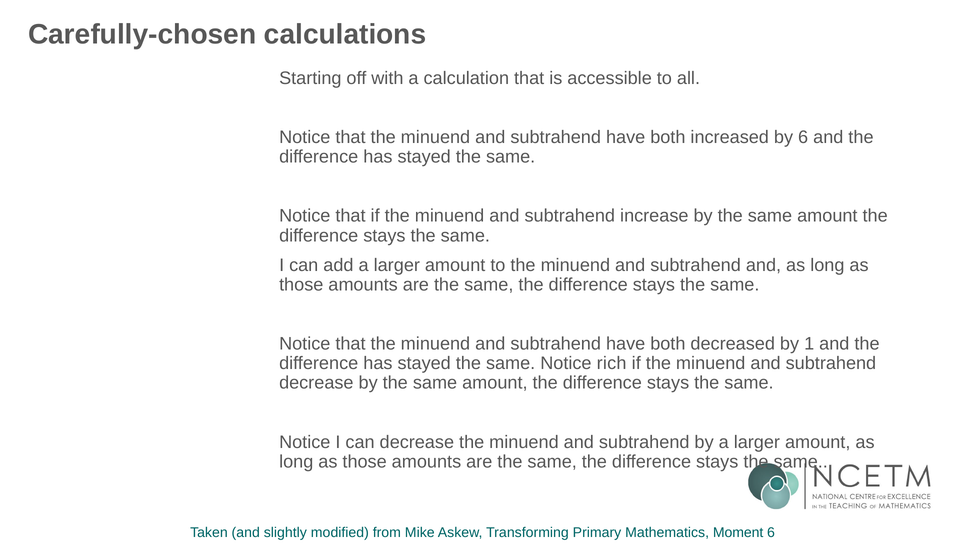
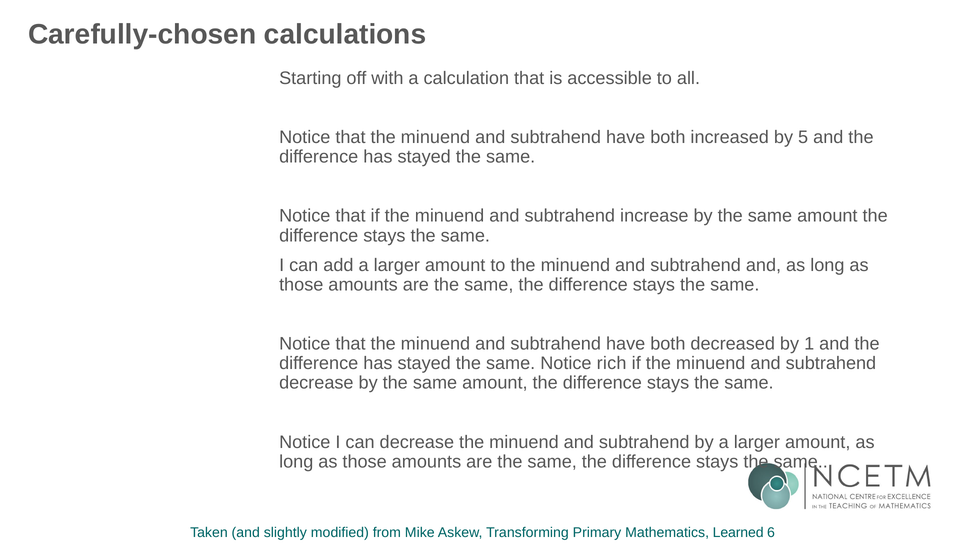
by 6: 6 -> 5
Moment: Moment -> Learned
